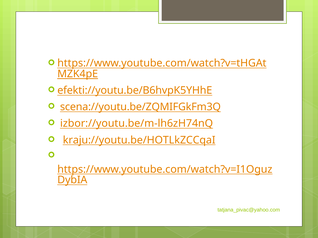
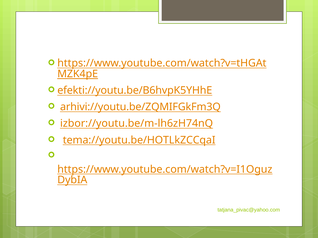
scena://youtu.be/ZQMIFGkFm3Q: scena://youtu.be/ZQMIFGkFm3Q -> arhivi://youtu.be/ZQMIFGkFm3Q
kraju://youtu.be/HOTLkZCCqaI: kraju://youtu.be/HOTLkZCCqaI -> tema://youtu.be/HOTLkZCCqaI
